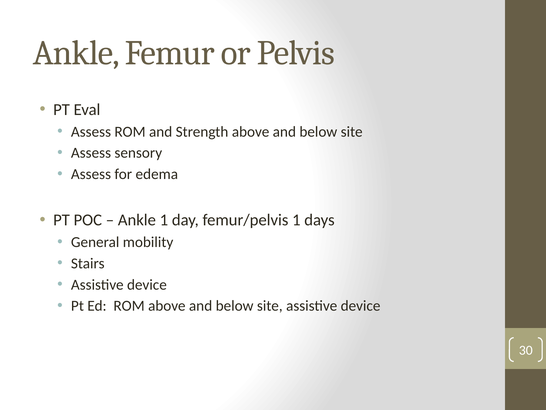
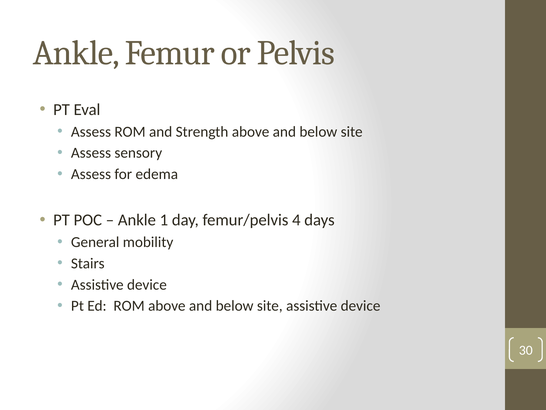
femur/pelvis 1: 1 -> 4
